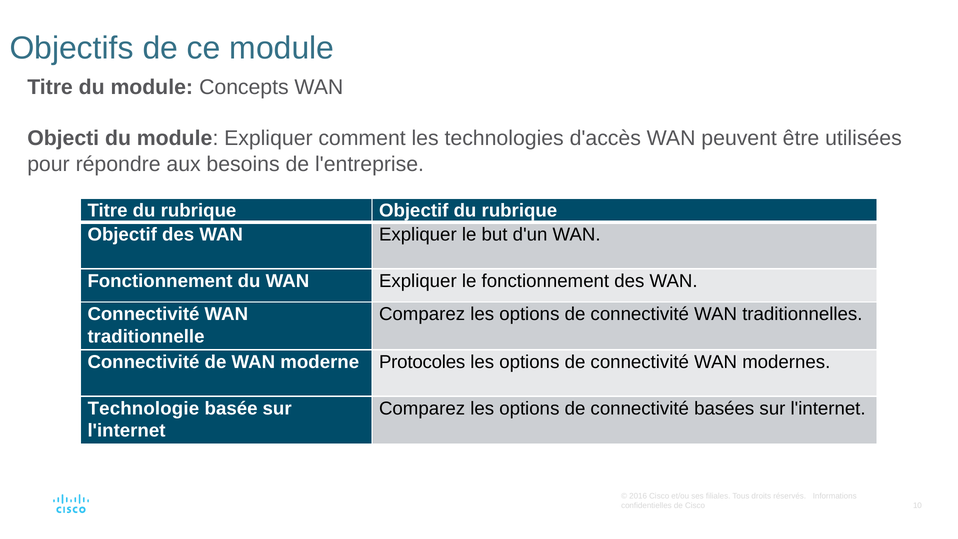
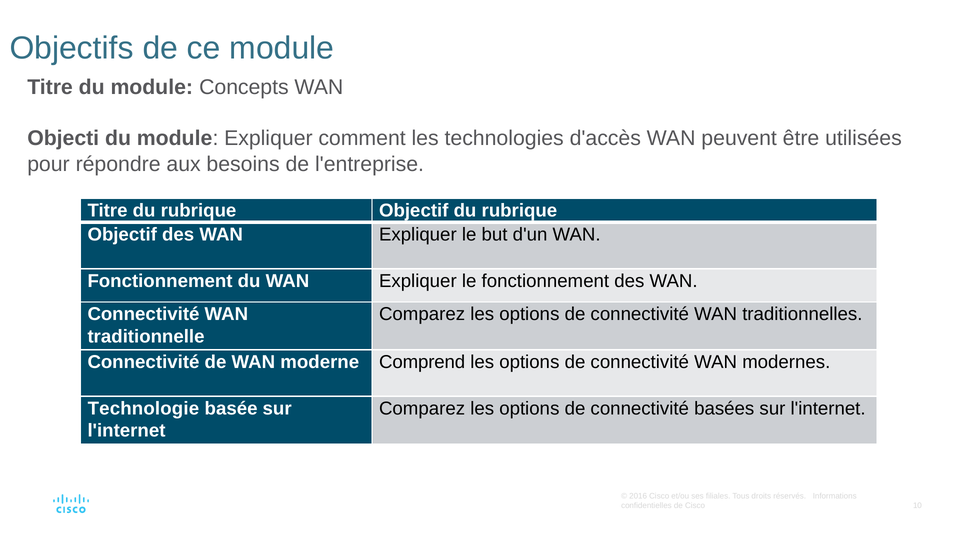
Protocoles: Protocoles -> Comprend
